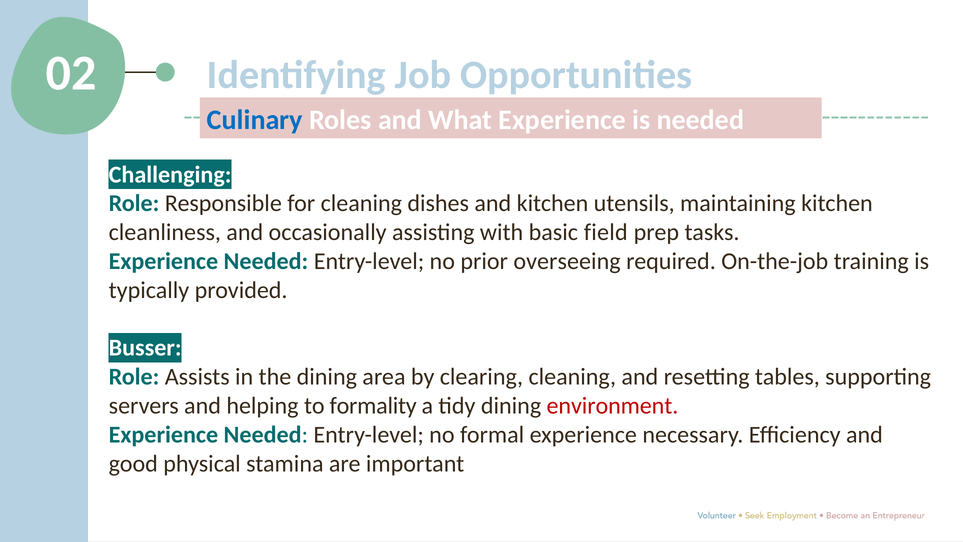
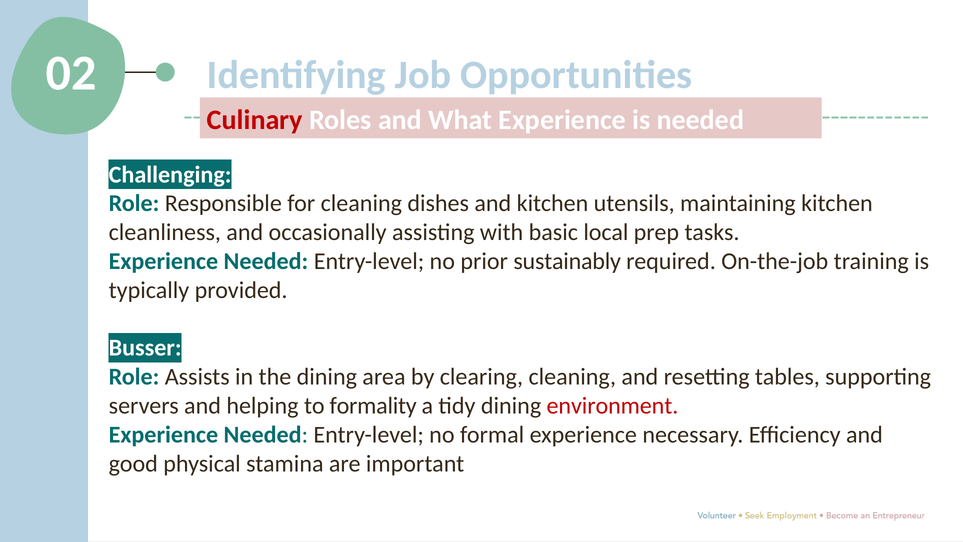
Culinary colour: blue -> red
field: field -> local
overseeing: overseeing -> sustainably
